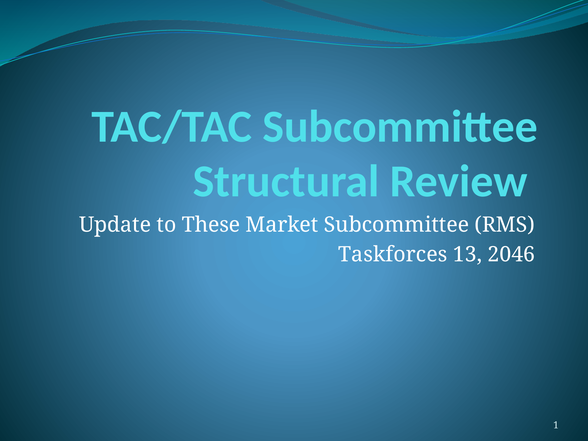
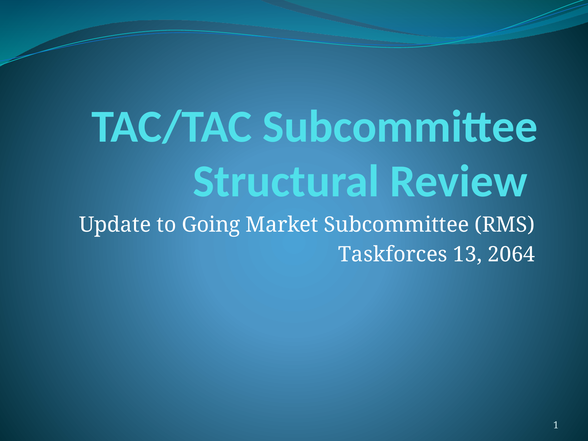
These: These -> Going
2046: 2046 -> 2064
